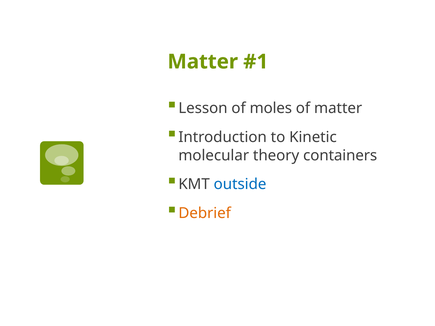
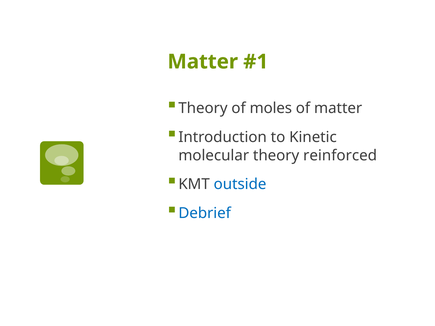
Lesson at (203, 108): Lesson -> Theory
containers: containers -> reinforced
Debrief colour: orange -> blue
